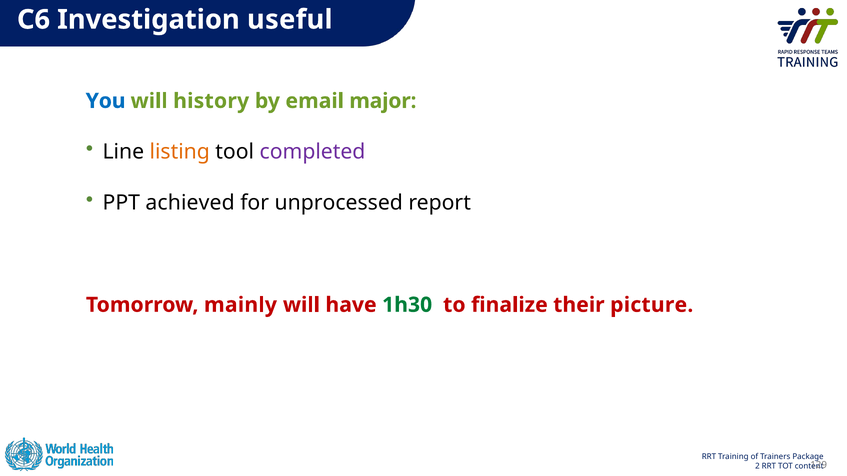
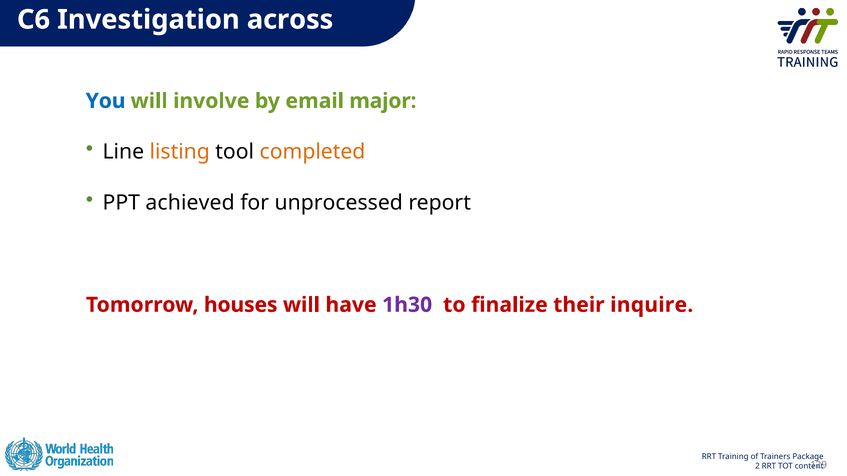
useful: useful -> across
history: history -> involve
completed colour: purple -> orange
mainly: mainly -> houses
1h30 colour: green -> purple
picture: picture -> inquire
